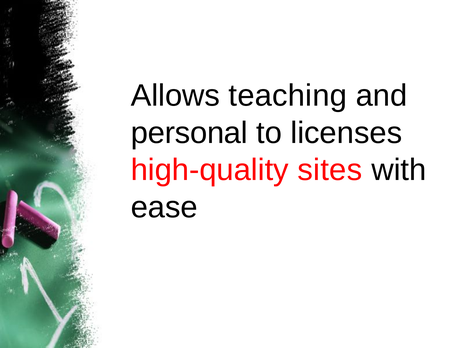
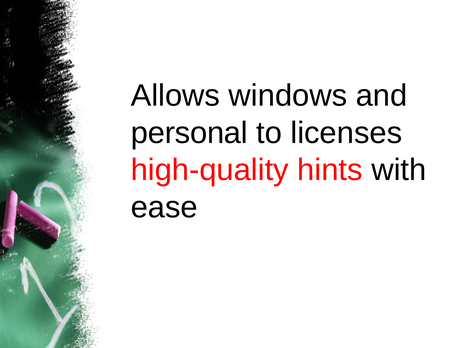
teaching: teaching -> windows
sites: sites -> hints
